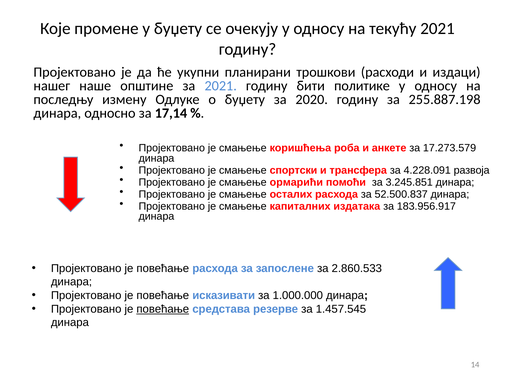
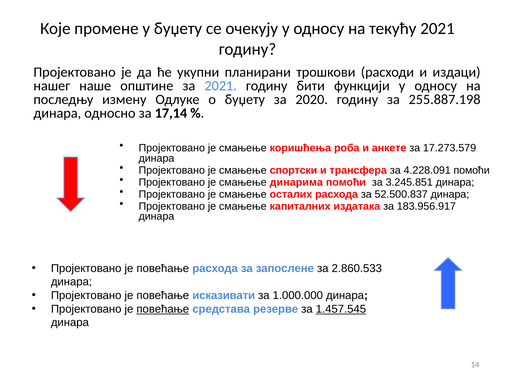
политике: политике -> функцији
4.228.091 развоја: развоја -> помоћи
ормарићи: ормарићи -> динарима
1.457.545 underline: none -> present
